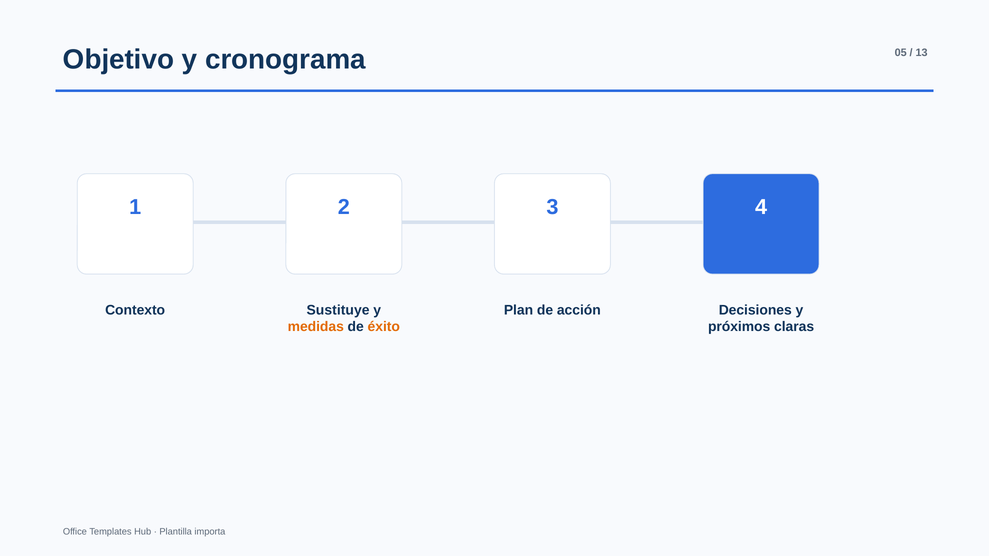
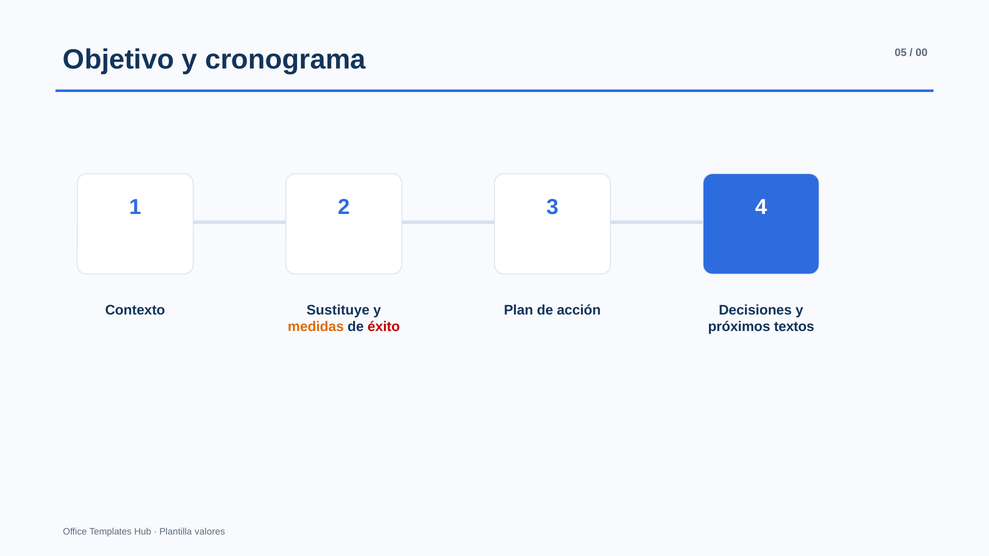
13: 13 -> 00
éxito colour: orange -> red
claras: claras -> textos
importa: importa -> valores
